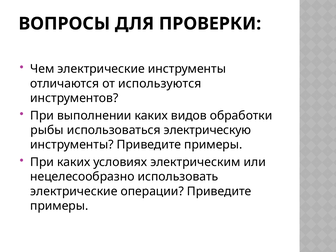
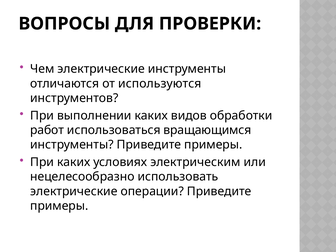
рыбы: рыбы -> работ
электрическую: электрическую -> вращающимся
